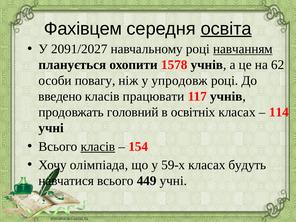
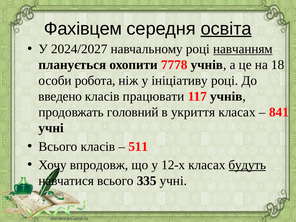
2091/2027: 2091/2027 -> 2024/2027
1578: 1578 -> 7778
62: 62 -> 18
повагу: повагу -> робота
упродовж: упродовж -> ініціативу
освітніх: освітніх -> укриття
114: 114 -> 841
класів at (98, 146) underline: present -> none
154: 154 -> 511
олімпіада: олімпіада -> впродовж
59-х: 59-х -> 12-х
будуть underline: none -> present
449: 449 -> 335
